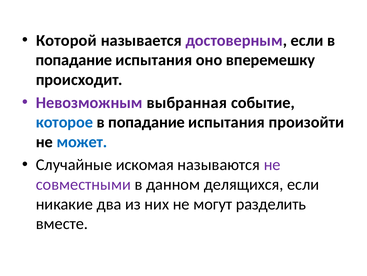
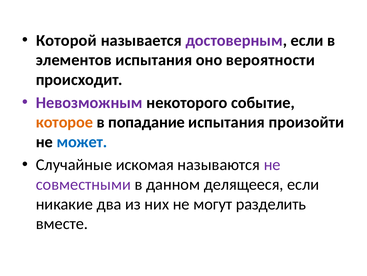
попадание at (74, 60): попадание -> элементов
вперемешку: вперемешку -> вероятности
выбранная: выбранная -> некоторого
которое colour: blue -> orange
делящихся: делящихся -> делящееся
